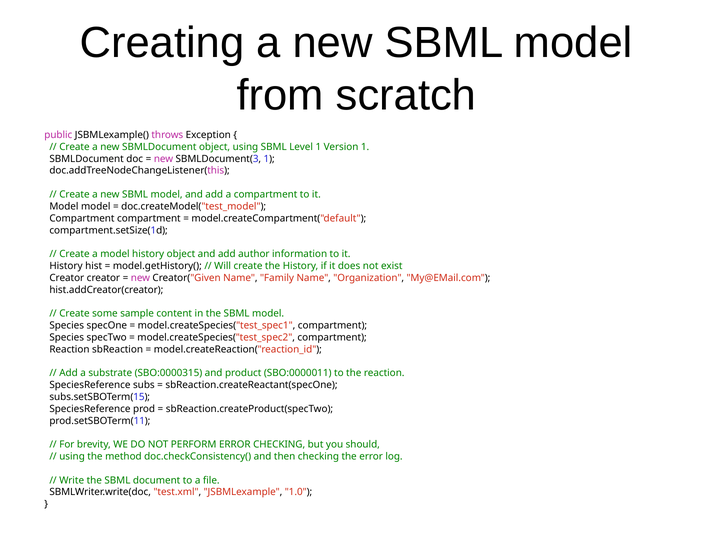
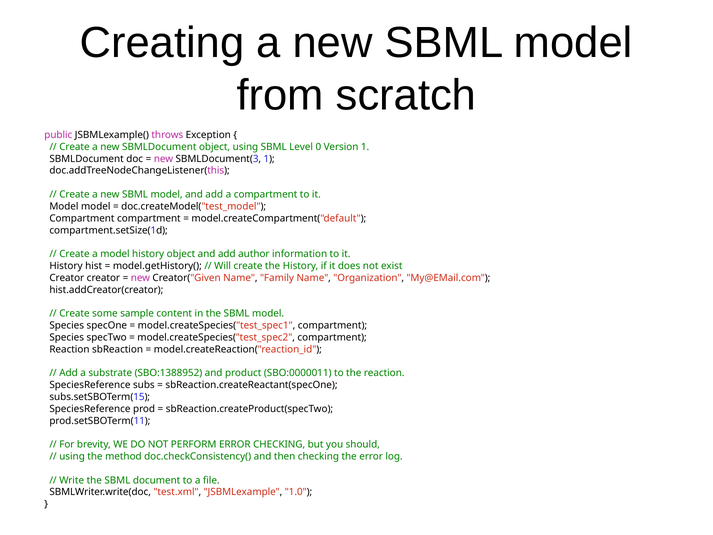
Level 1: 1 -> 0
SBO:0000315: SBO:0000315 -> SBO:1388952
